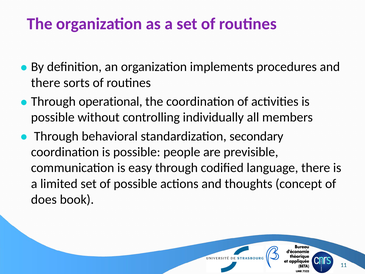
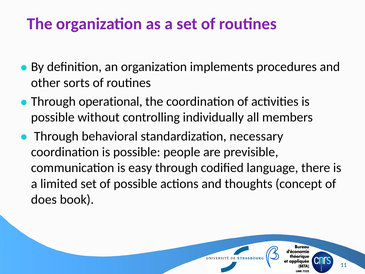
there at (46, 83): there -> other
secondary: secondary -> necessary
